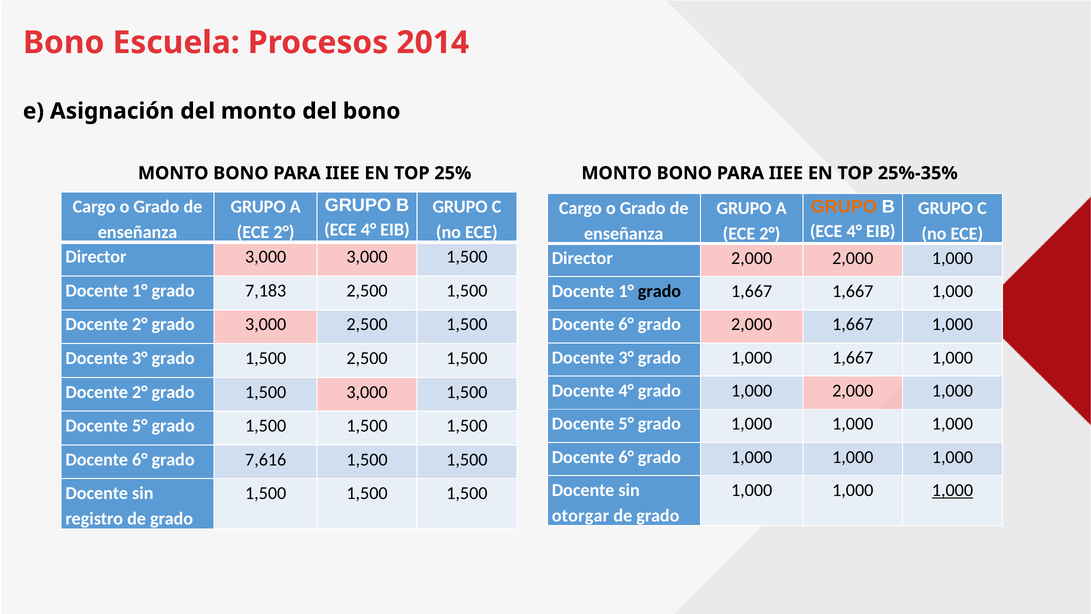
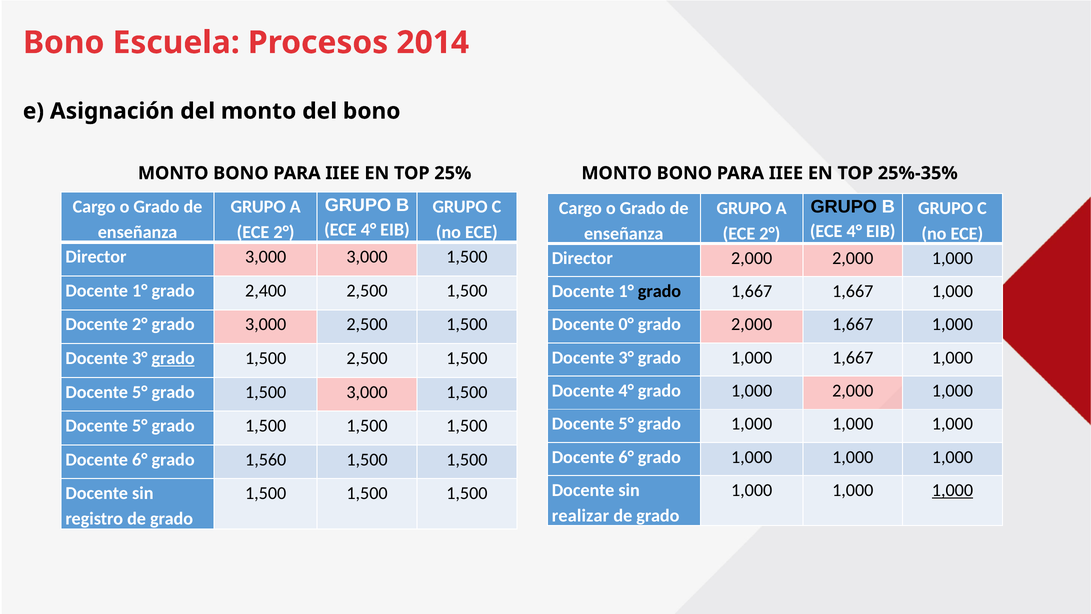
GRUPO at (844, 207) colour: orange -> black
7,183: 7,183 -> 2,400
6° at (626, 324): 6° -> 0°
grado at (173, 358) underline: none -> present
2° at (140, 392): 2° -> 5°
7,616: 7,616 -> 1,560
otorgar: otorgar -> realizar
